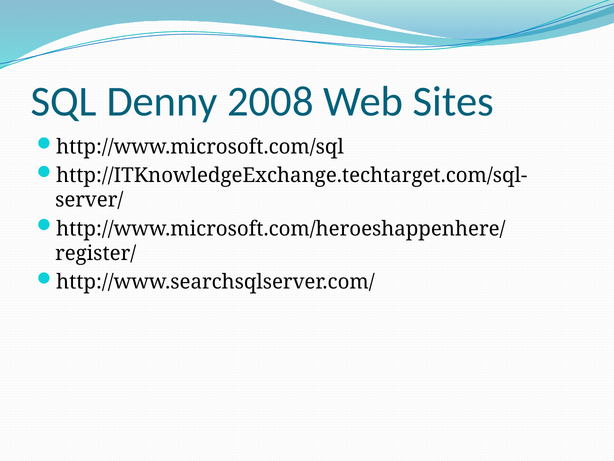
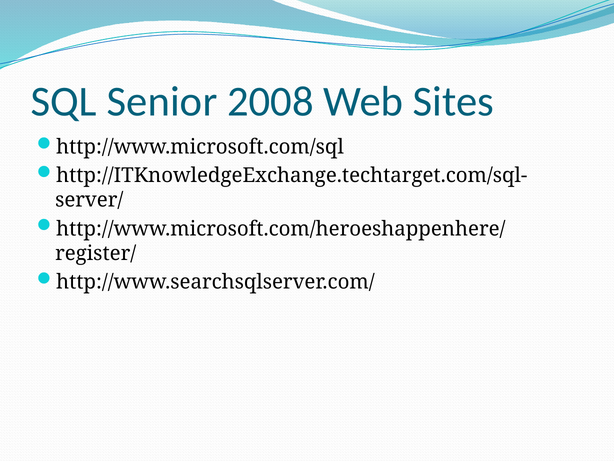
Denny: Denny -> Senior
